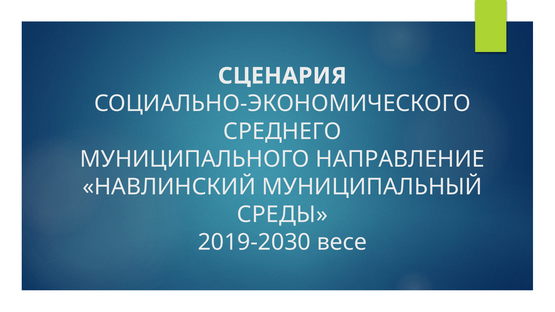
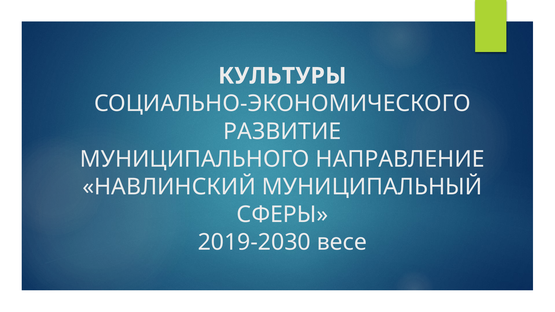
СЦЕНАРИЯ: СЦЕНАРИЯ -> КУЛЬТУРЫ
СРЕДНЕГО: СРЕДНЕГО -> РАЗВИТИЕ
СРЕДЫ: СРЕДЫ -> СФЕРЫ
